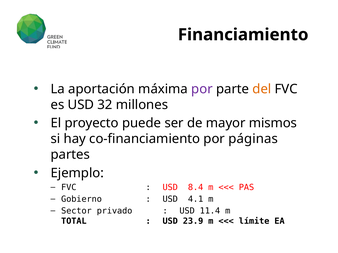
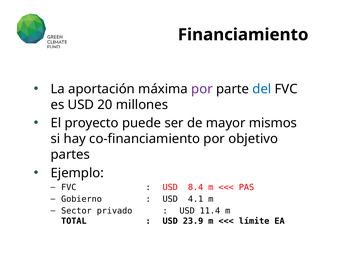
del colour: orange -> blue
32: 32 -> 20
páginas: páginas -> objetivo
